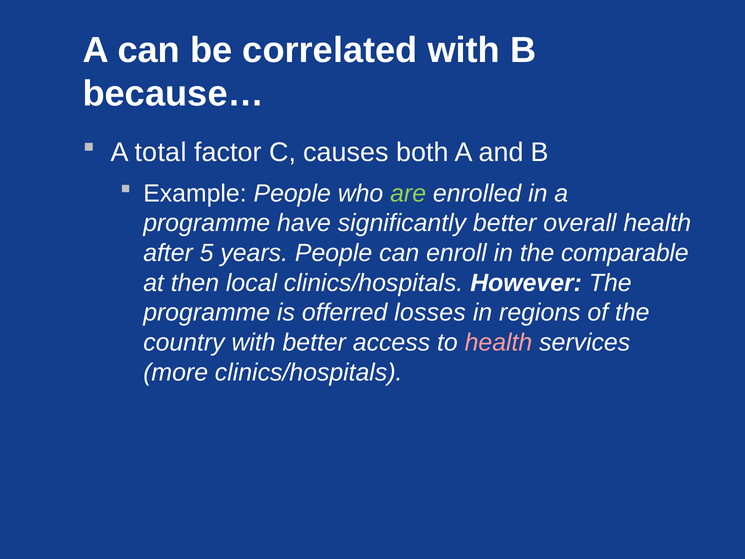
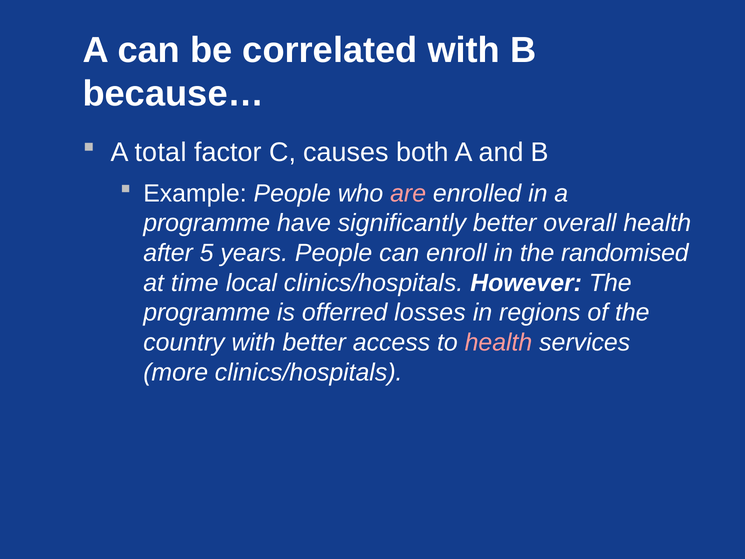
are colour: light green -> pink
comparable: comparable -> randomised
then: then -> time
